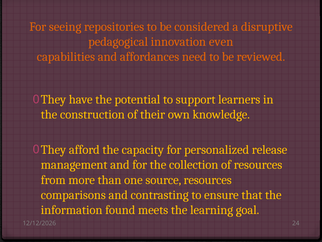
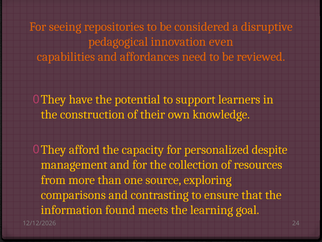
release: release -> despite
source resources: resources -> exploring
